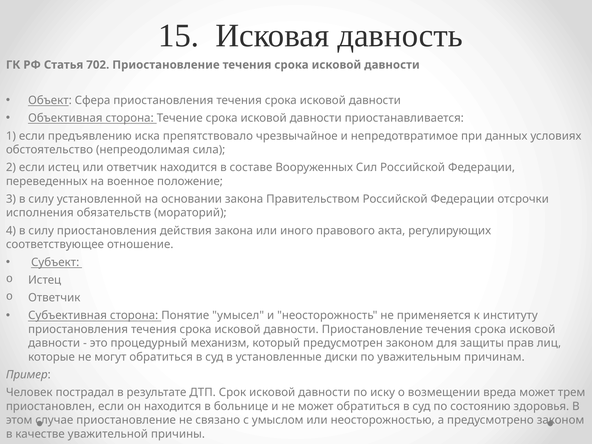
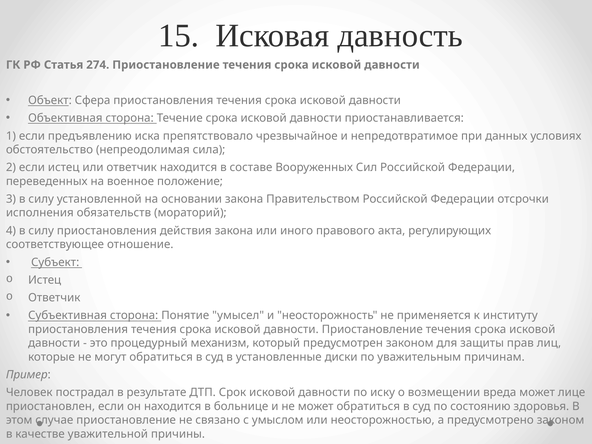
702: 702 -> 274
трем: трем -> лице
